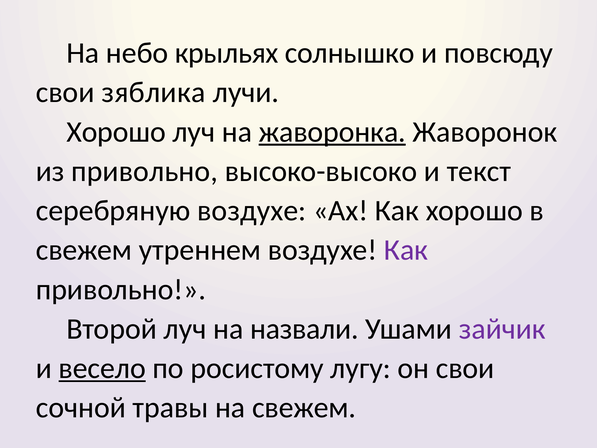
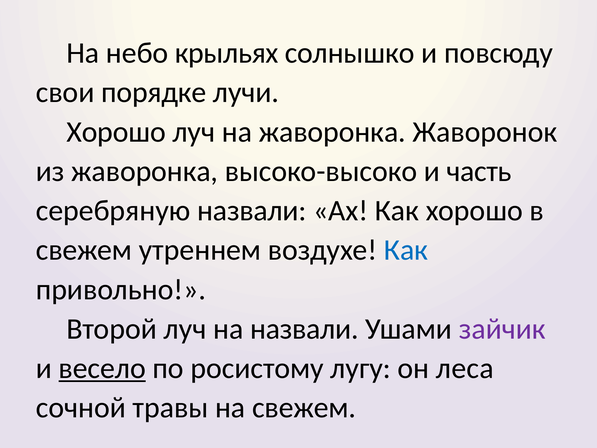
зяблика: зяблика -> порядке
жаворонка at (332, 132) underline: present -> none
из привольно: привольно -> жаворонка
текст: текст -> часть
серебряную воздухе: воздухе -> назвали
Как at (406, 250) colour: purple -> blue
он свои: свои -> леса
